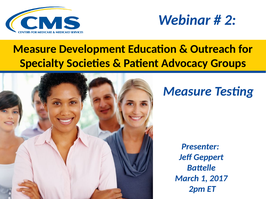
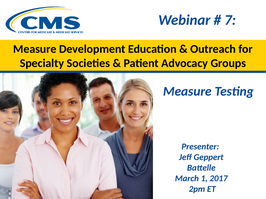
2: 2 -> 7
